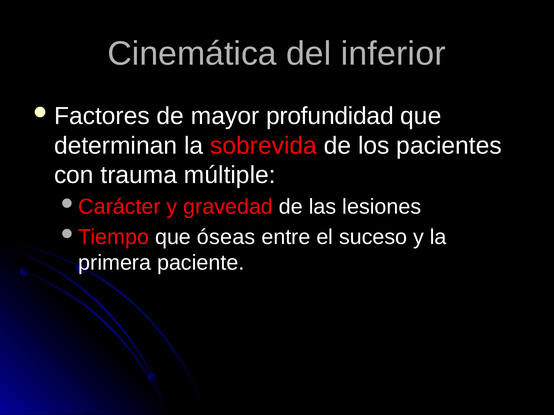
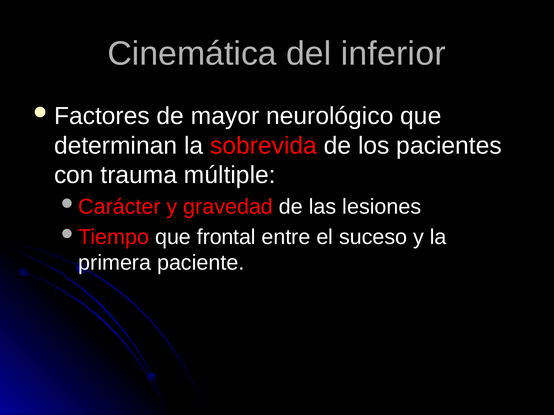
profundidad: profundidad -> neurológico
óseas: óseas -> frontal
